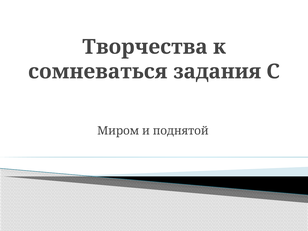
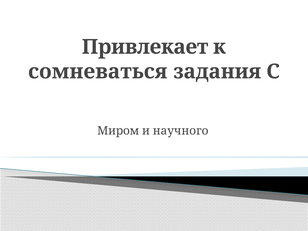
Творчества: Творчества -> Привлекает
поднятой: поднятой -> научного
